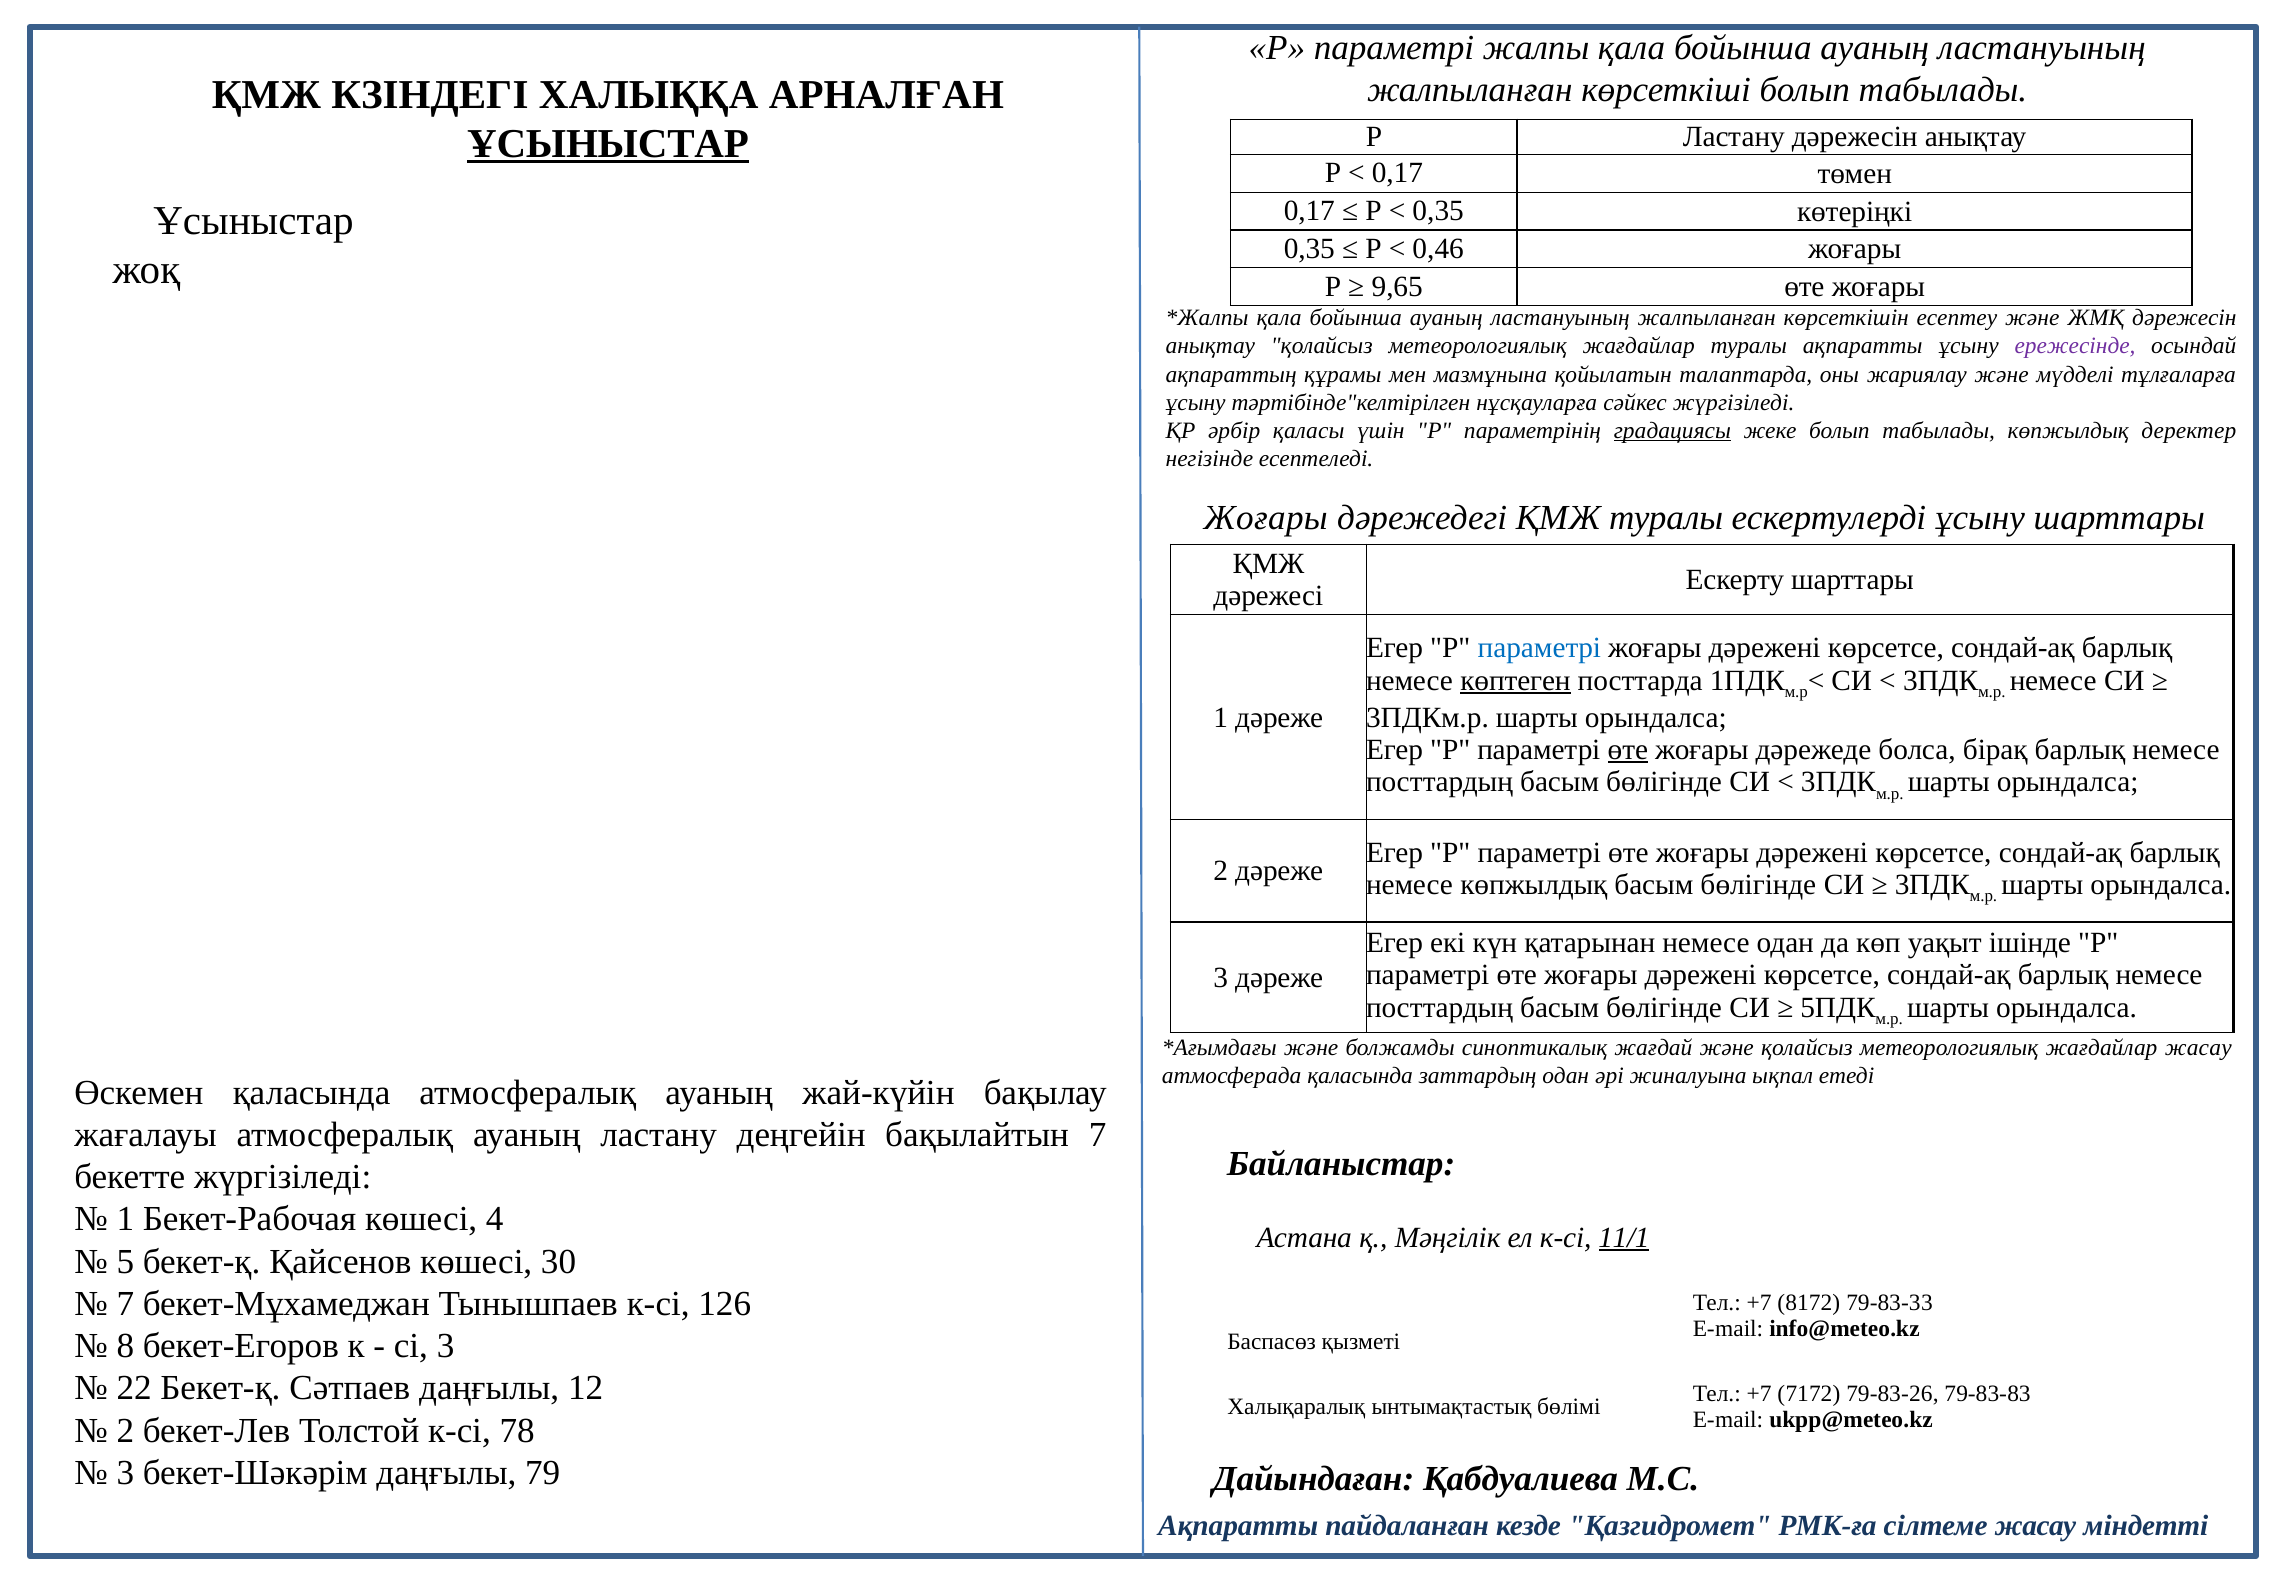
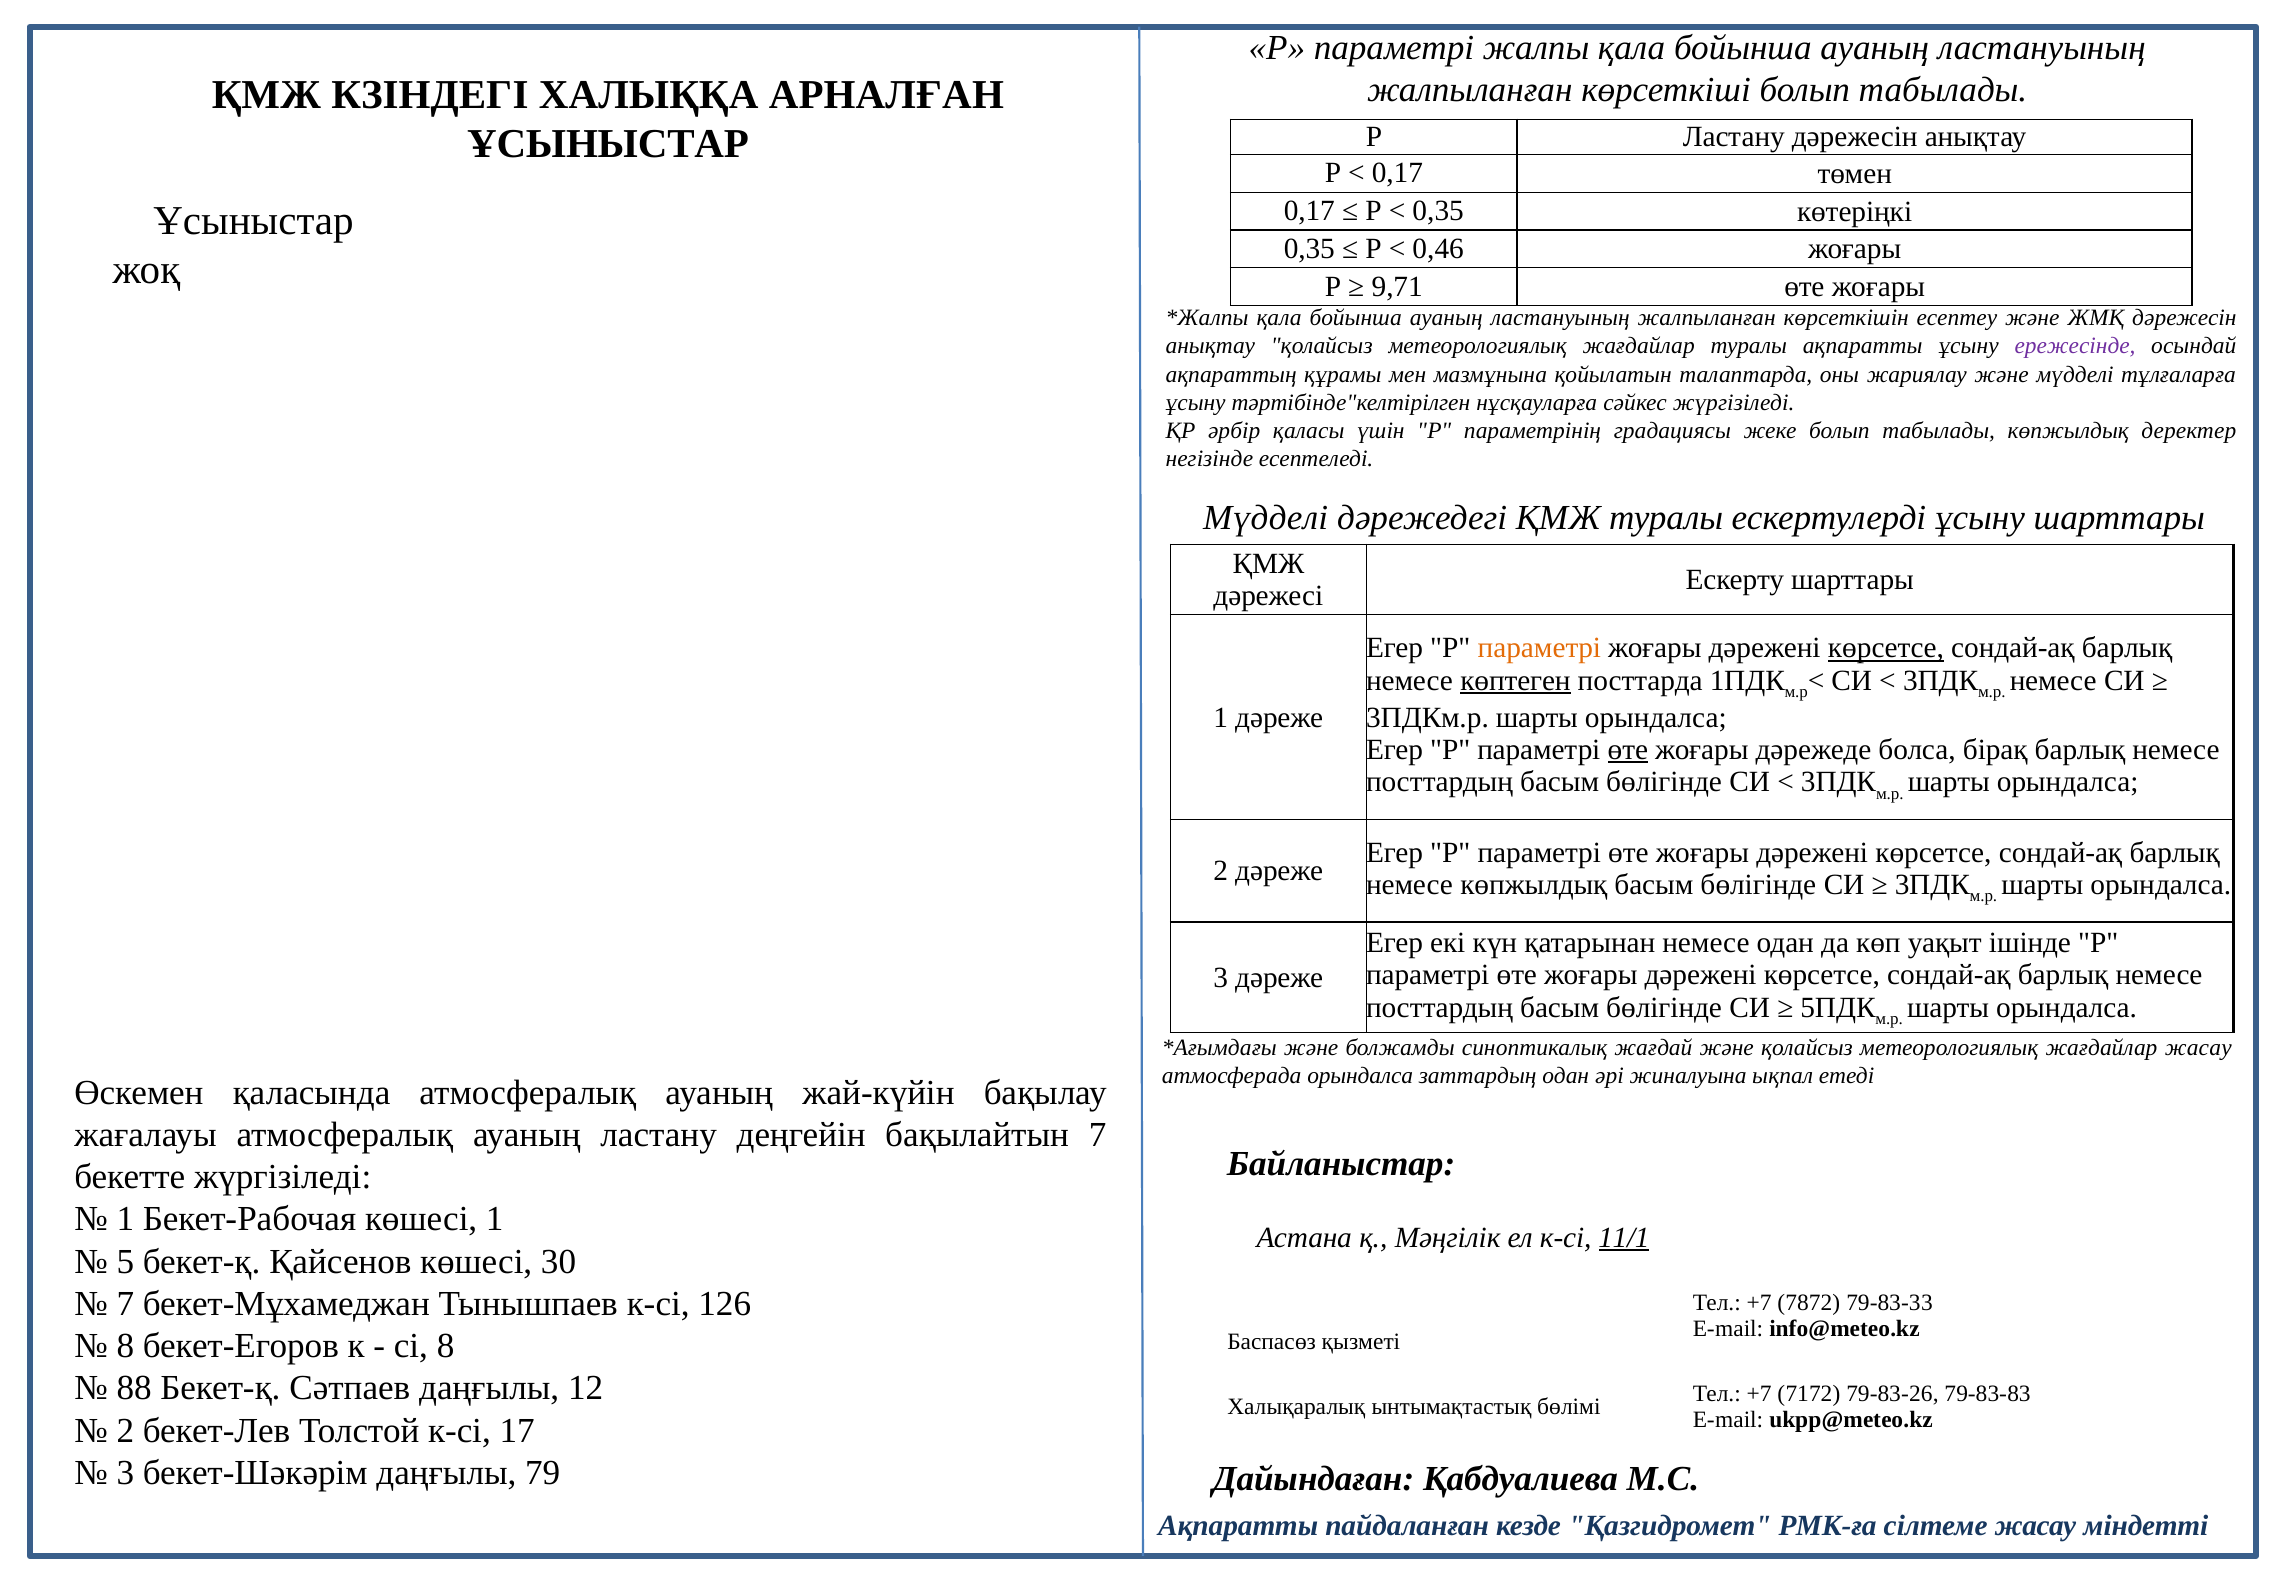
ҰСЫНЫСТАР at (608, 144) underline: present -> none
9,65: 9,65 -> 9,71
градациясы underline: present -> none
Жоғары at (1266, 517): Жоғары -> Мүдделі
параметрі at (1539, 648) colour: blue -> orange
көрсетсе at (1886, 648) underline: none -> present
атмосферада қаласында: қаласында -> орындалса
көшесі 4: 4 -> 1
8172: 8172 -> 7872
сі 3: 3 -> 8
22: 22 -> 88
78: 78 -> 17
